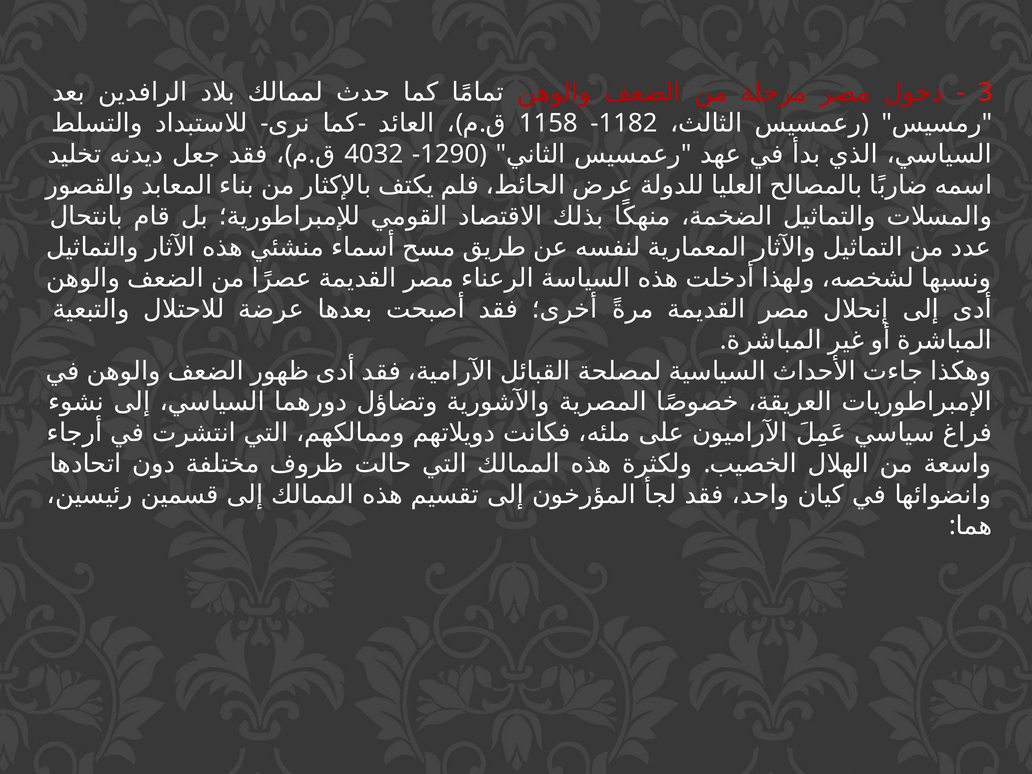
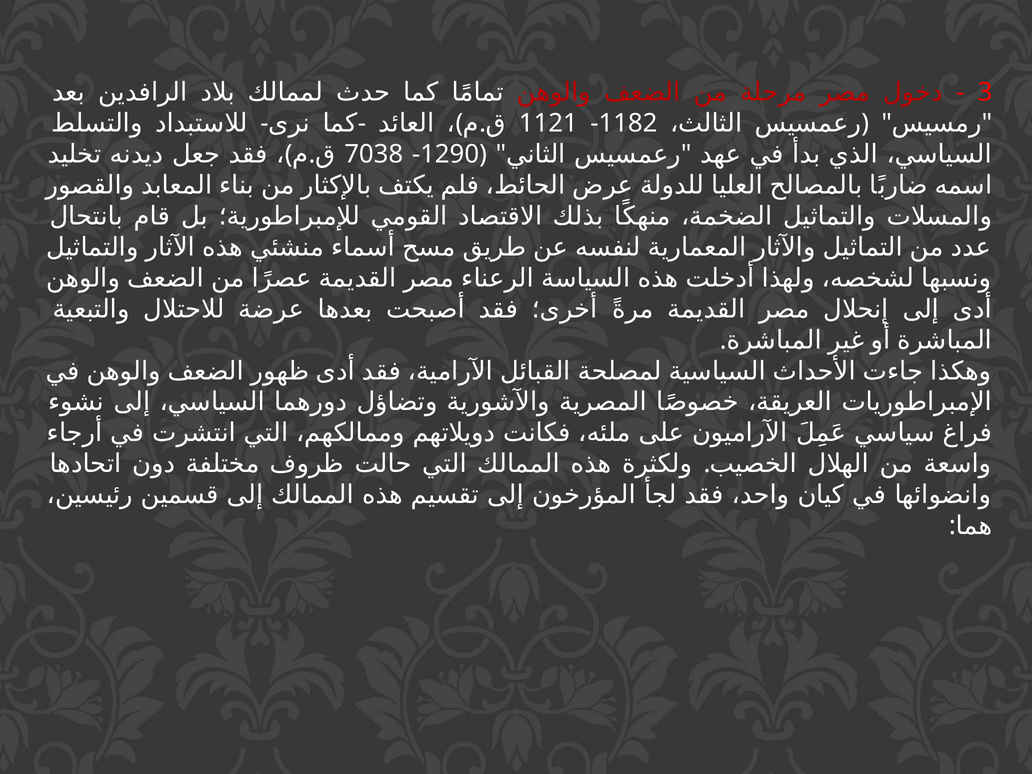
1158: 1158 -> 1121
4032: 4032 -> 7038
